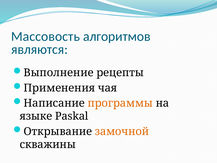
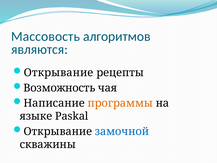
Выполнение at (59, 73): Выполнение -> Открывание
Применения: Применения -> Возможность
замочной colour: orange -> blue
